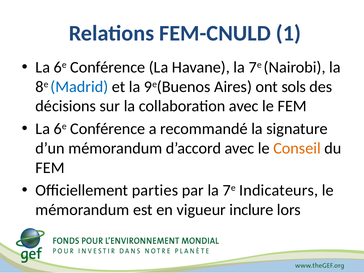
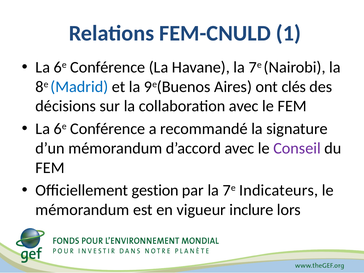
sols: sols -> clés
Conseil colour: orange -> purple
parties: parties -> gestion
